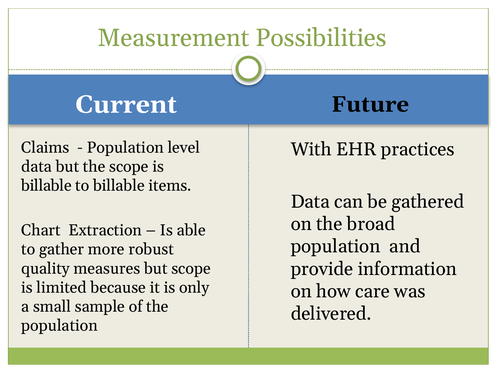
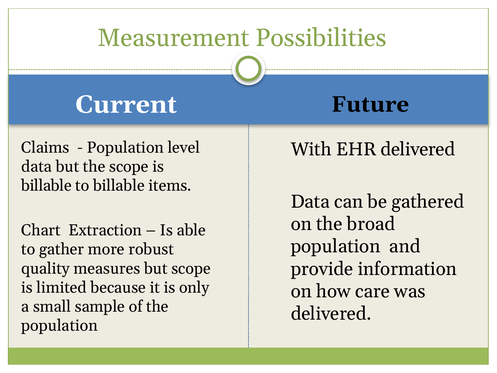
EHR practices: practices -> delivered
